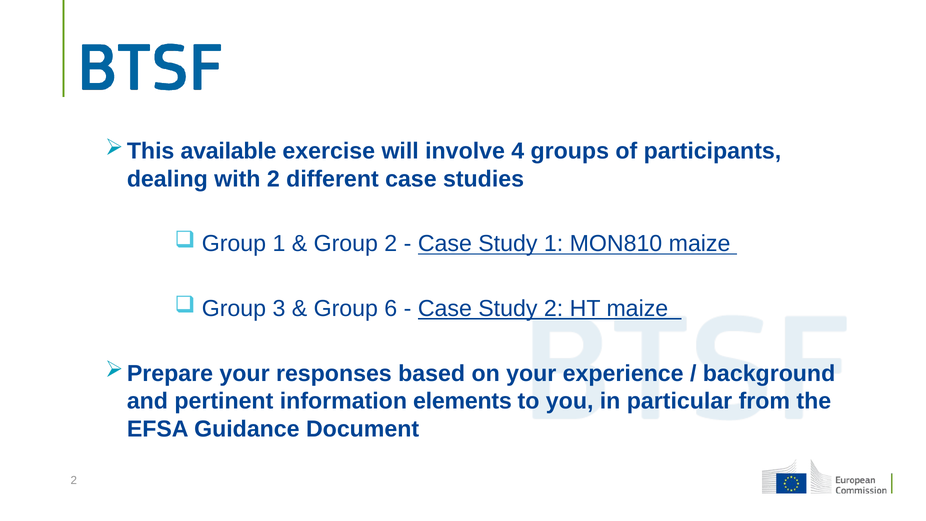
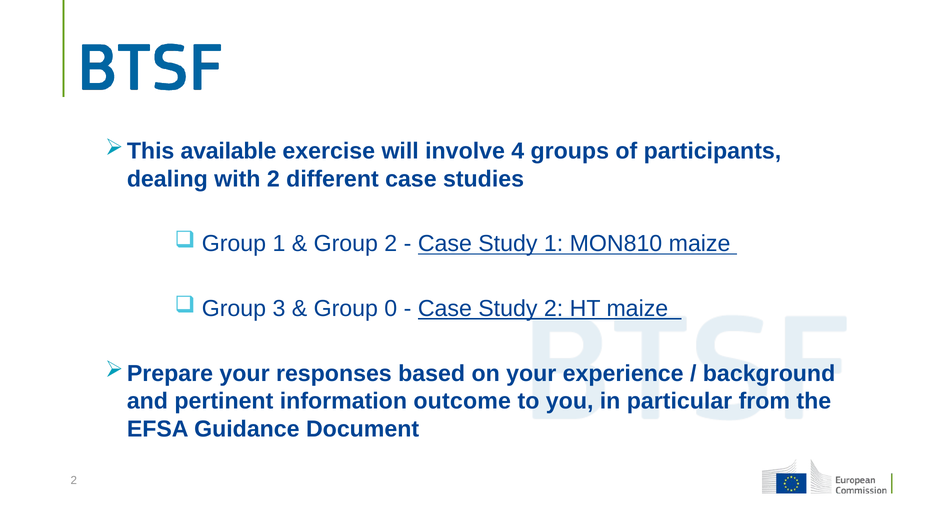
6: 6 -> 0
elements: elements -> outcome
